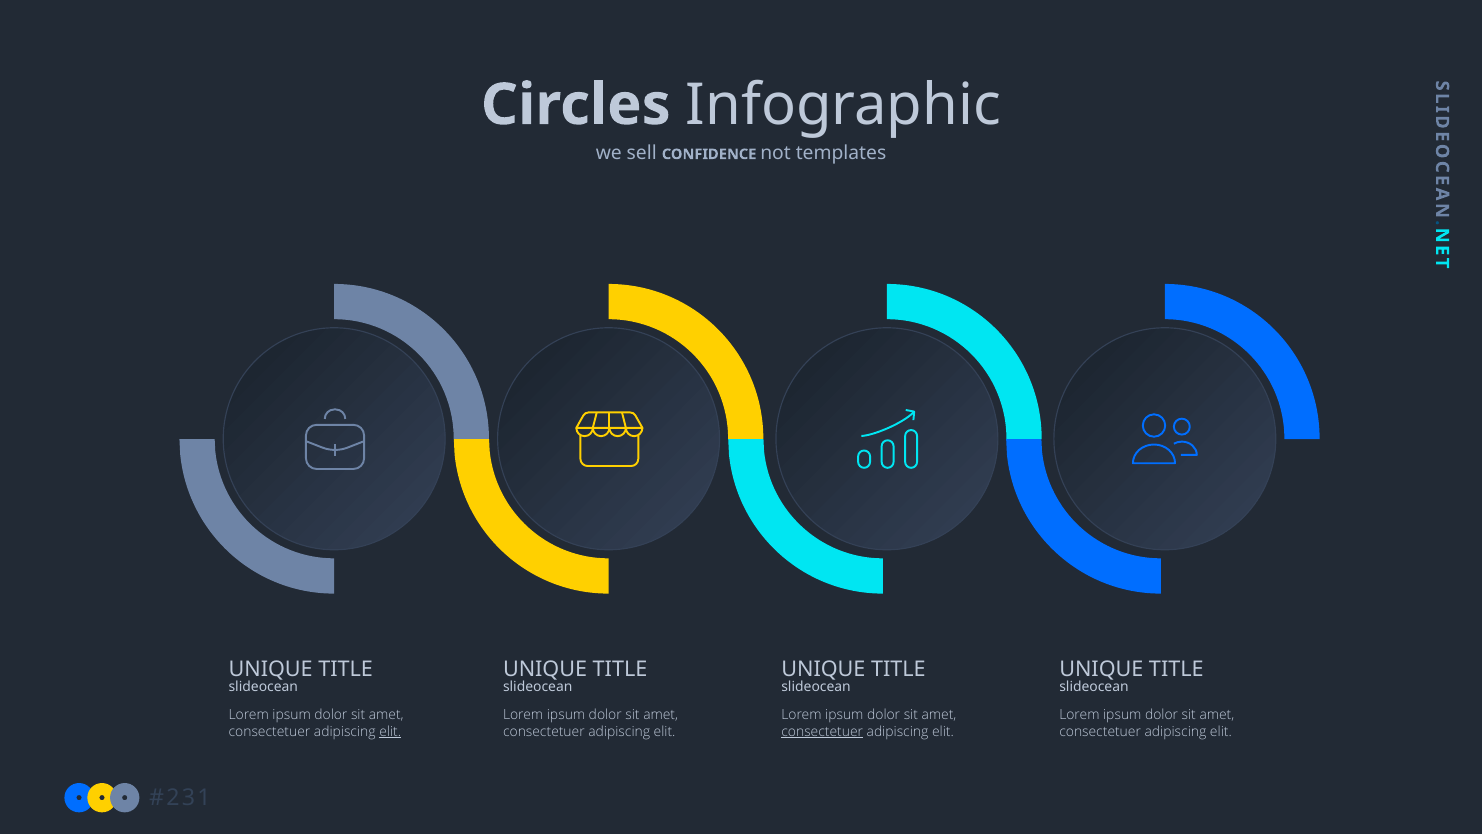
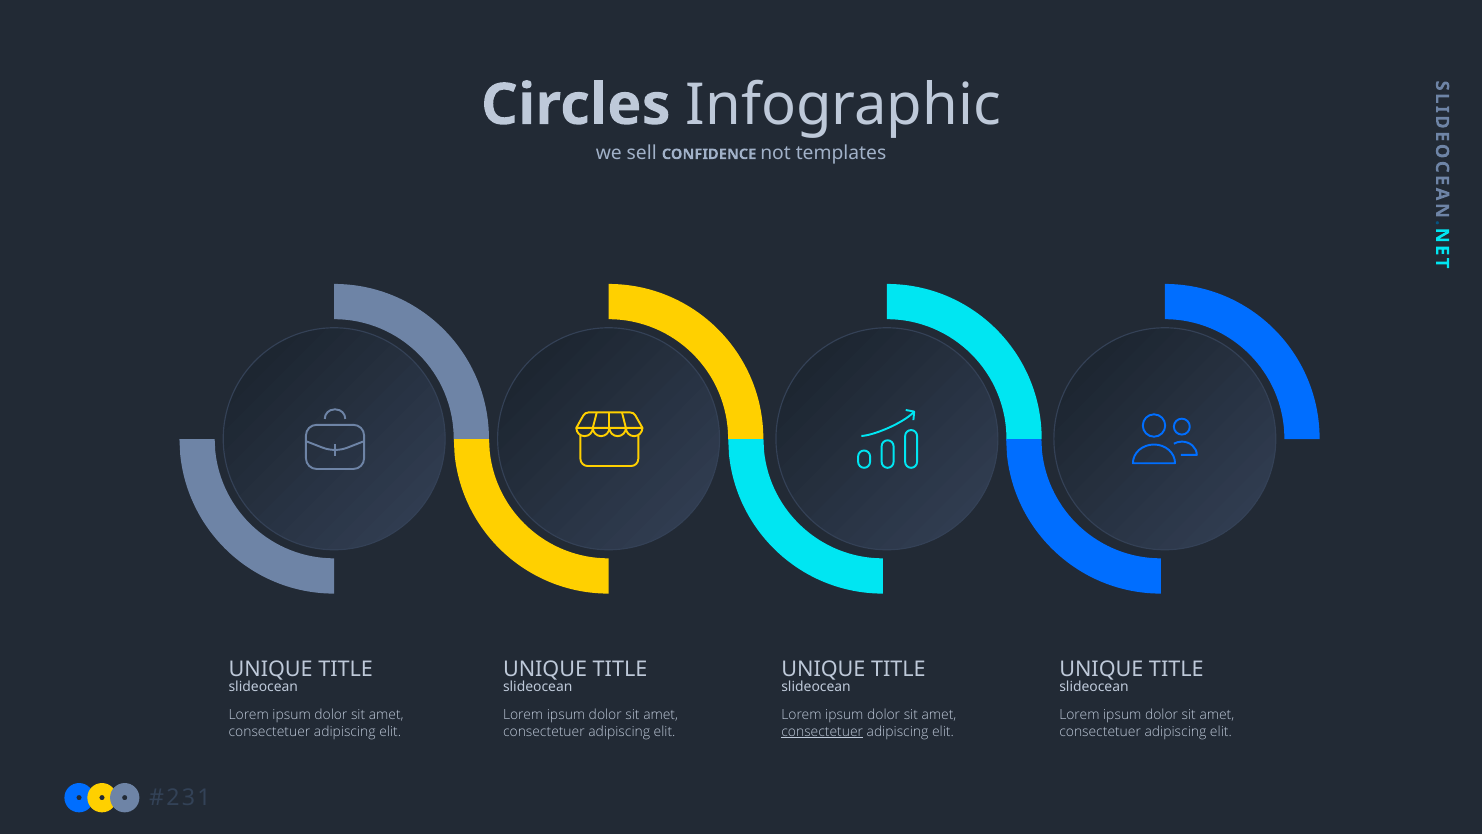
elit at (390, 732) underline: present -> none
